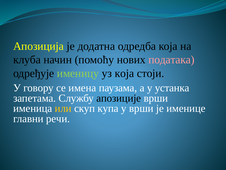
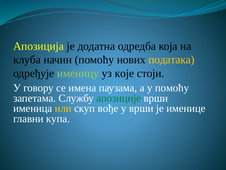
података colour: pink -> yellow
уз која: која -> које
у устанка: устанка -> помоћу
апозиције colour: black -> green
купа: купа -> вође
речи: речи -> купа
